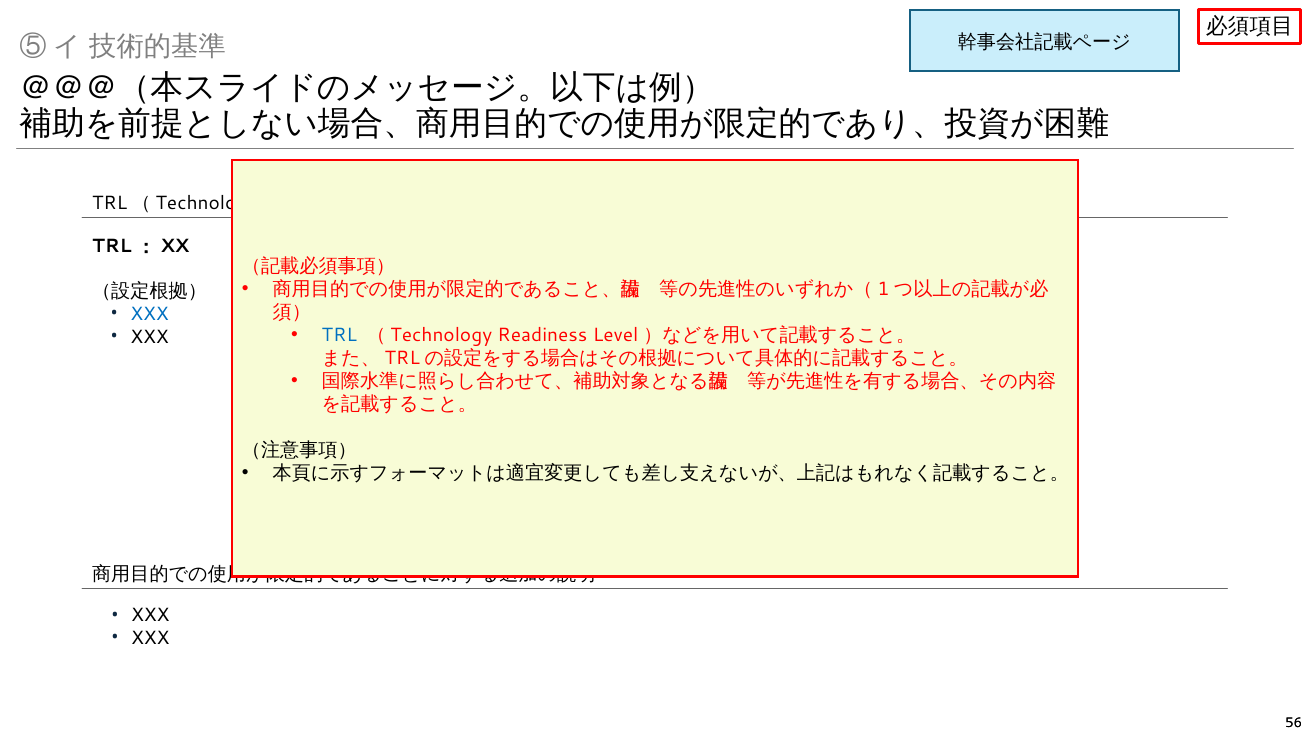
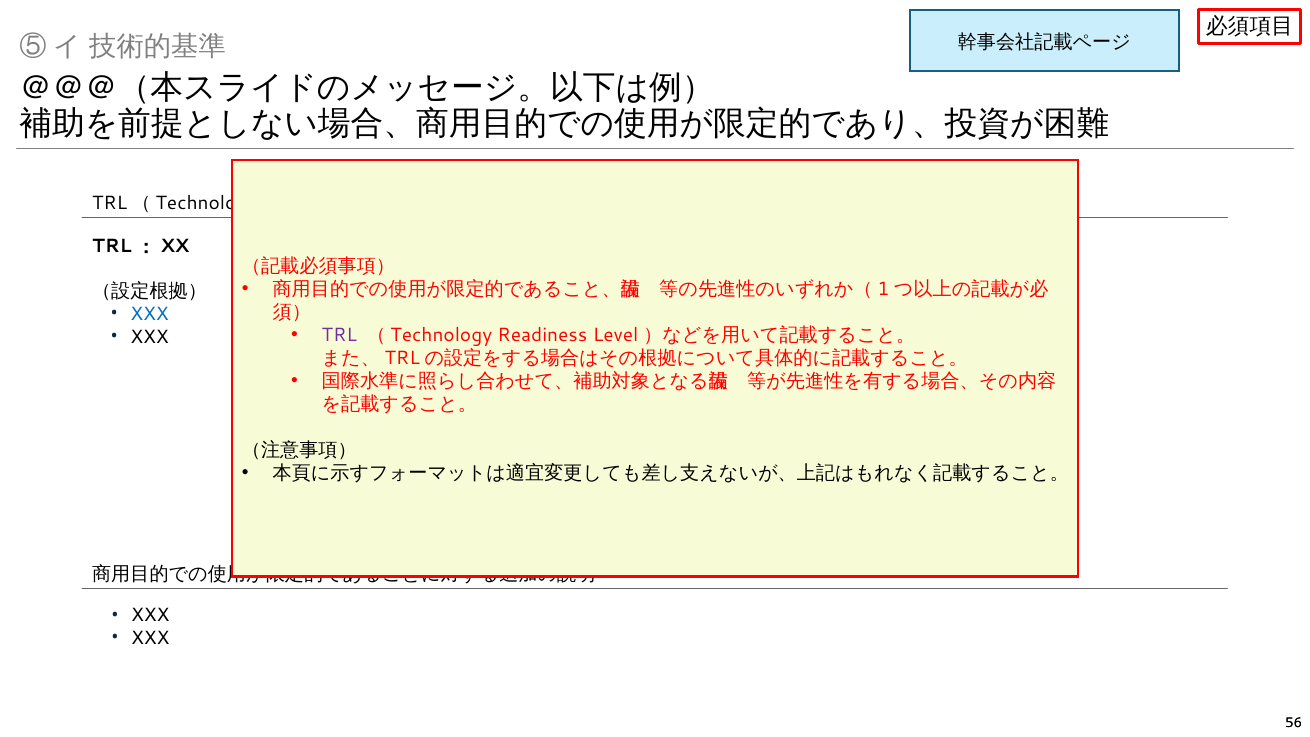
TRL colour: blue -> purple
